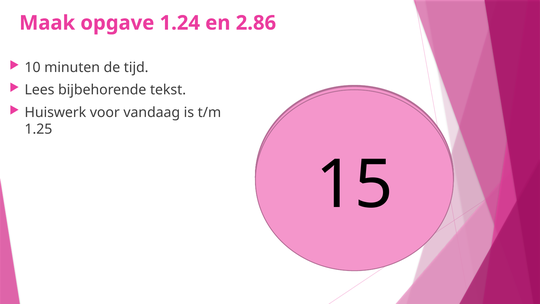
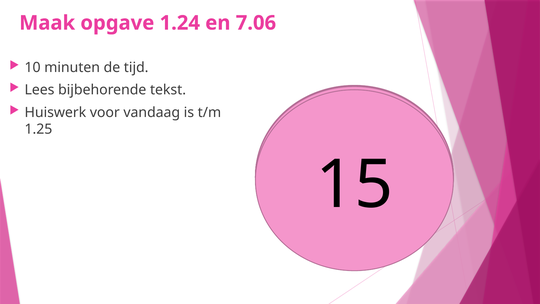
2.86: 2.86 -> 7.06
